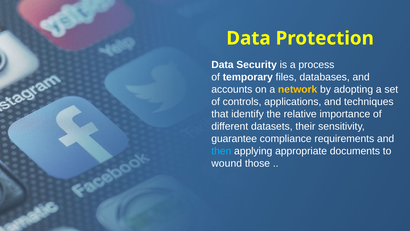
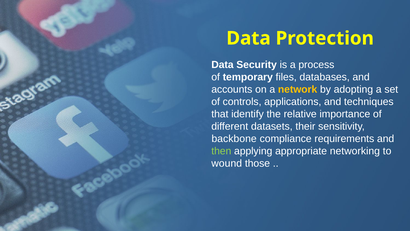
guarantee: guarantee -> backbone
then colour: light blue -> light green
documents: documents -> networking
